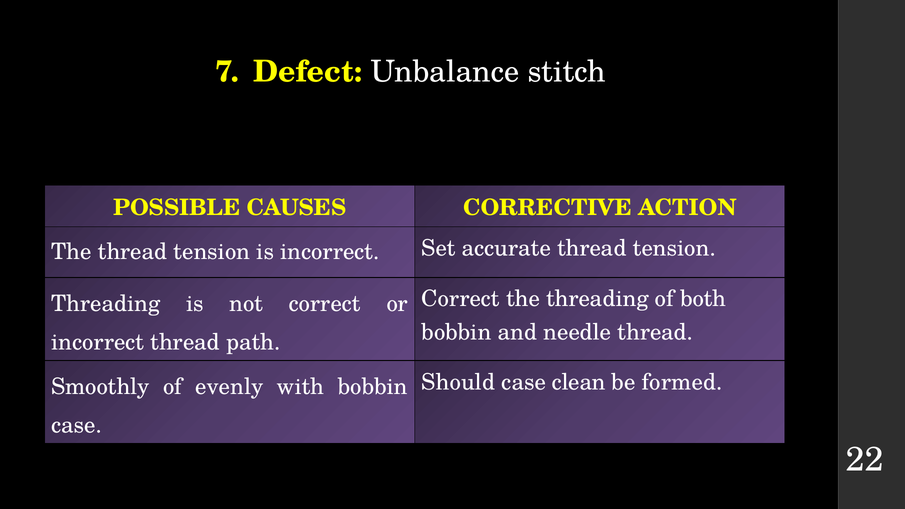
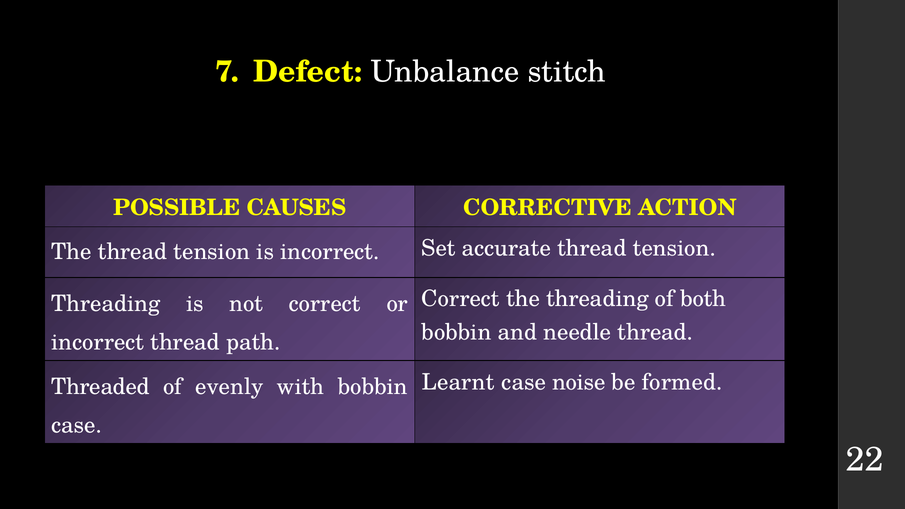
Should: Should -> Learnt
clean: clean -> noise
Smoothly: Smoothly -> Threaded
